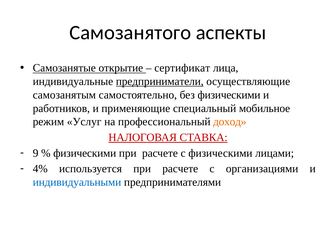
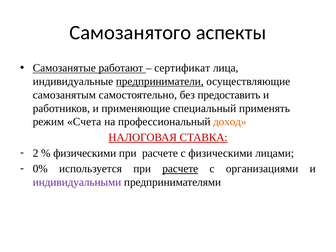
открытие: открытие -> работают
без физическими: физическими -> предоставить
мобильное: мобильное -> применять
Услуг: Услуг -> Счета
9: 9 -> 2
4%: 4% -> 0%
расчете at (180, 169) underline: none -> present
индивидуальными colour: blue -> purple
